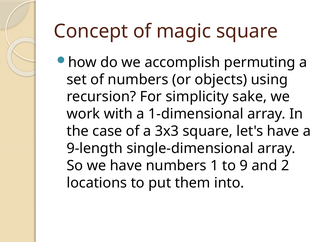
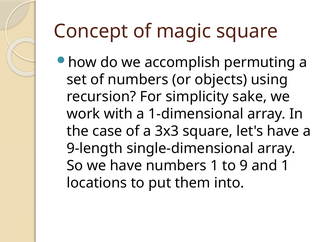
and 2: 2 -> 1
